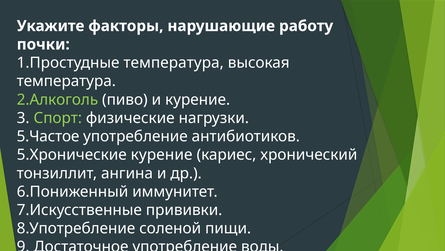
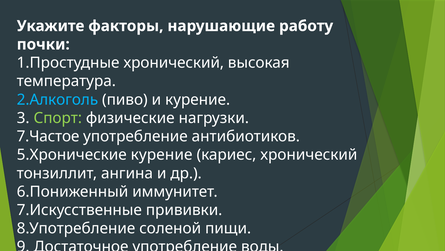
1.Простудные температура: температура -> хронический
2.Алкоголь colour: light green -> light blue
5.Частое: 5.Частое -> 7.Частое
